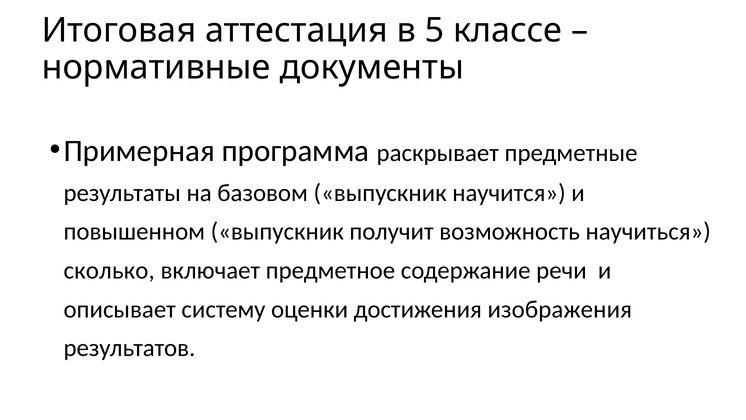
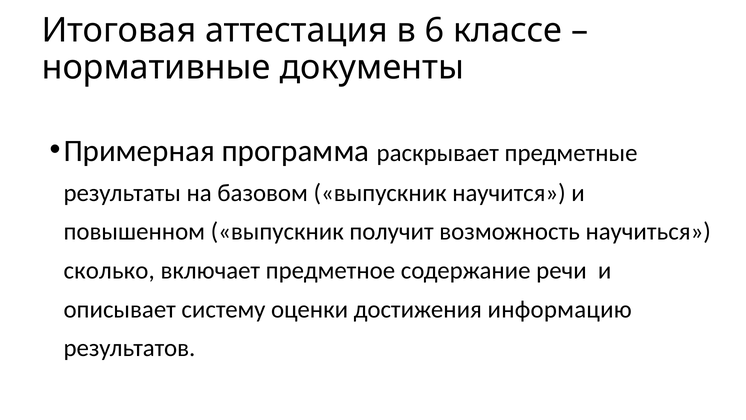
5: 5 -> 6
изображения: изображения -> информацию
